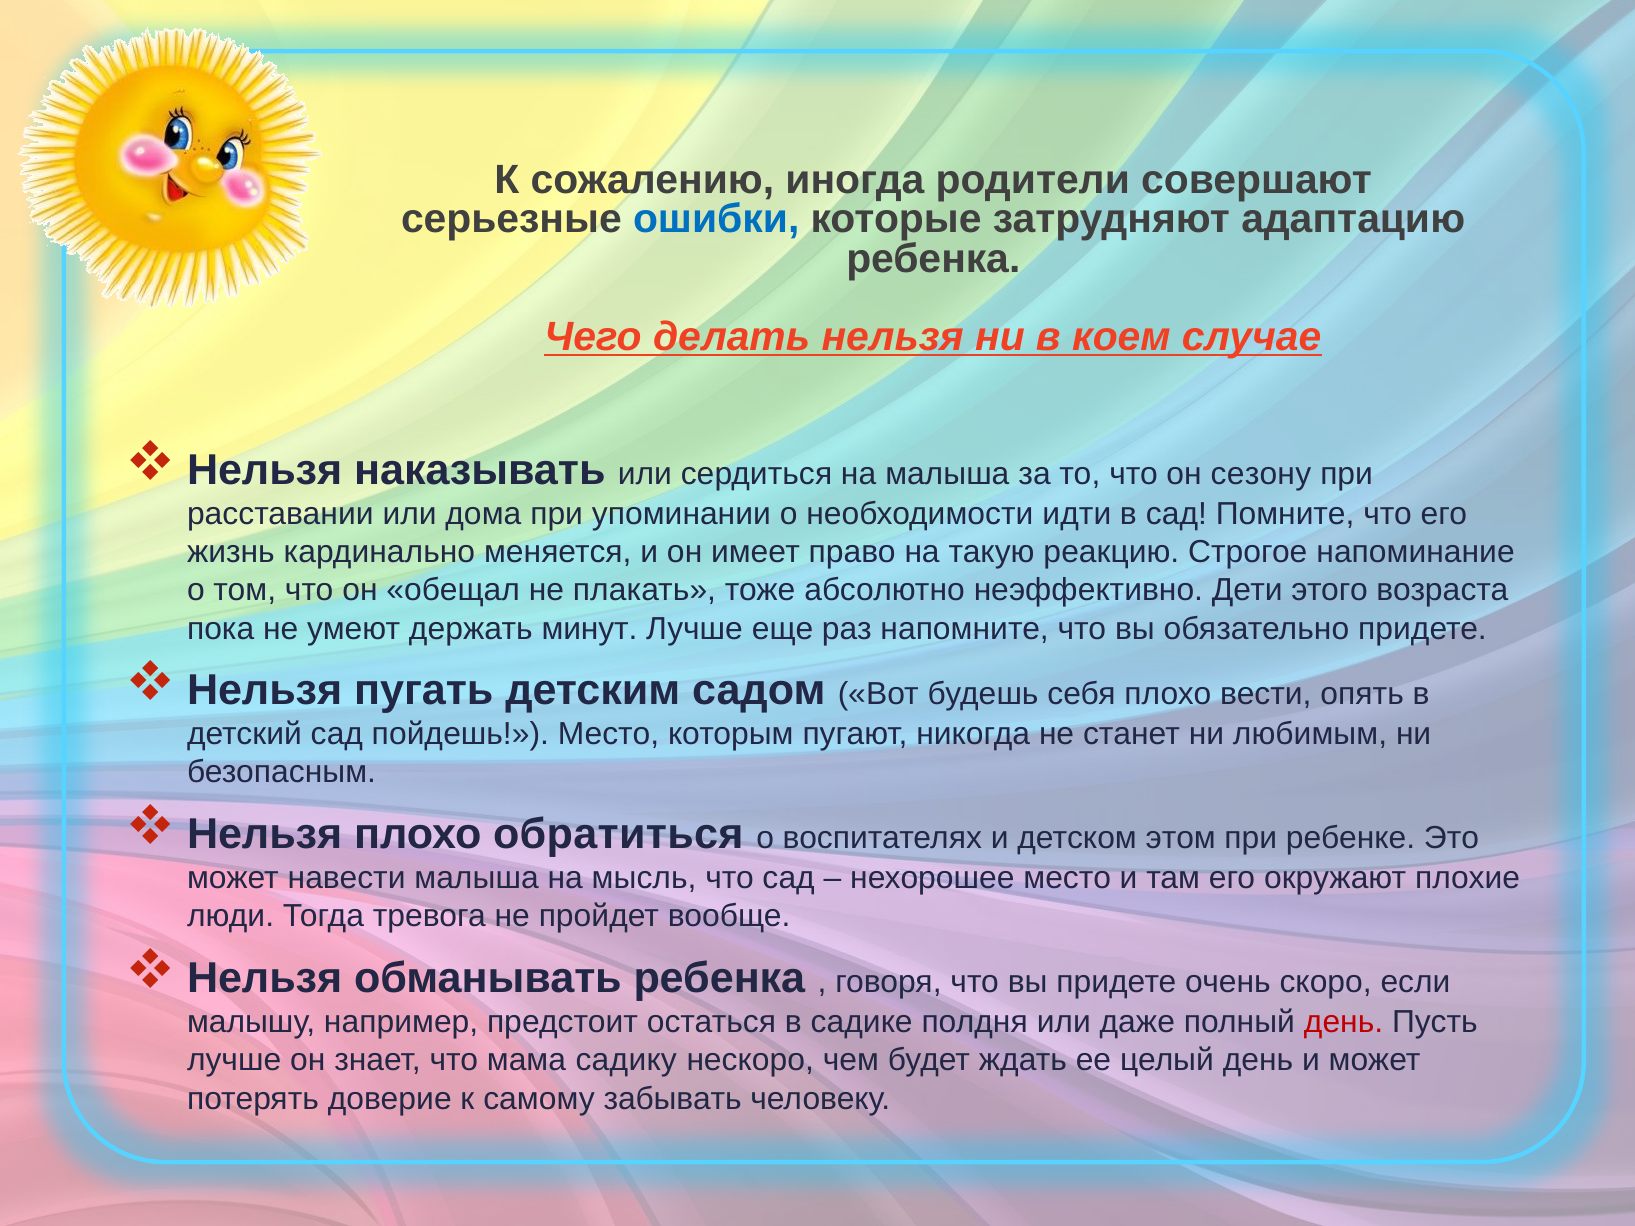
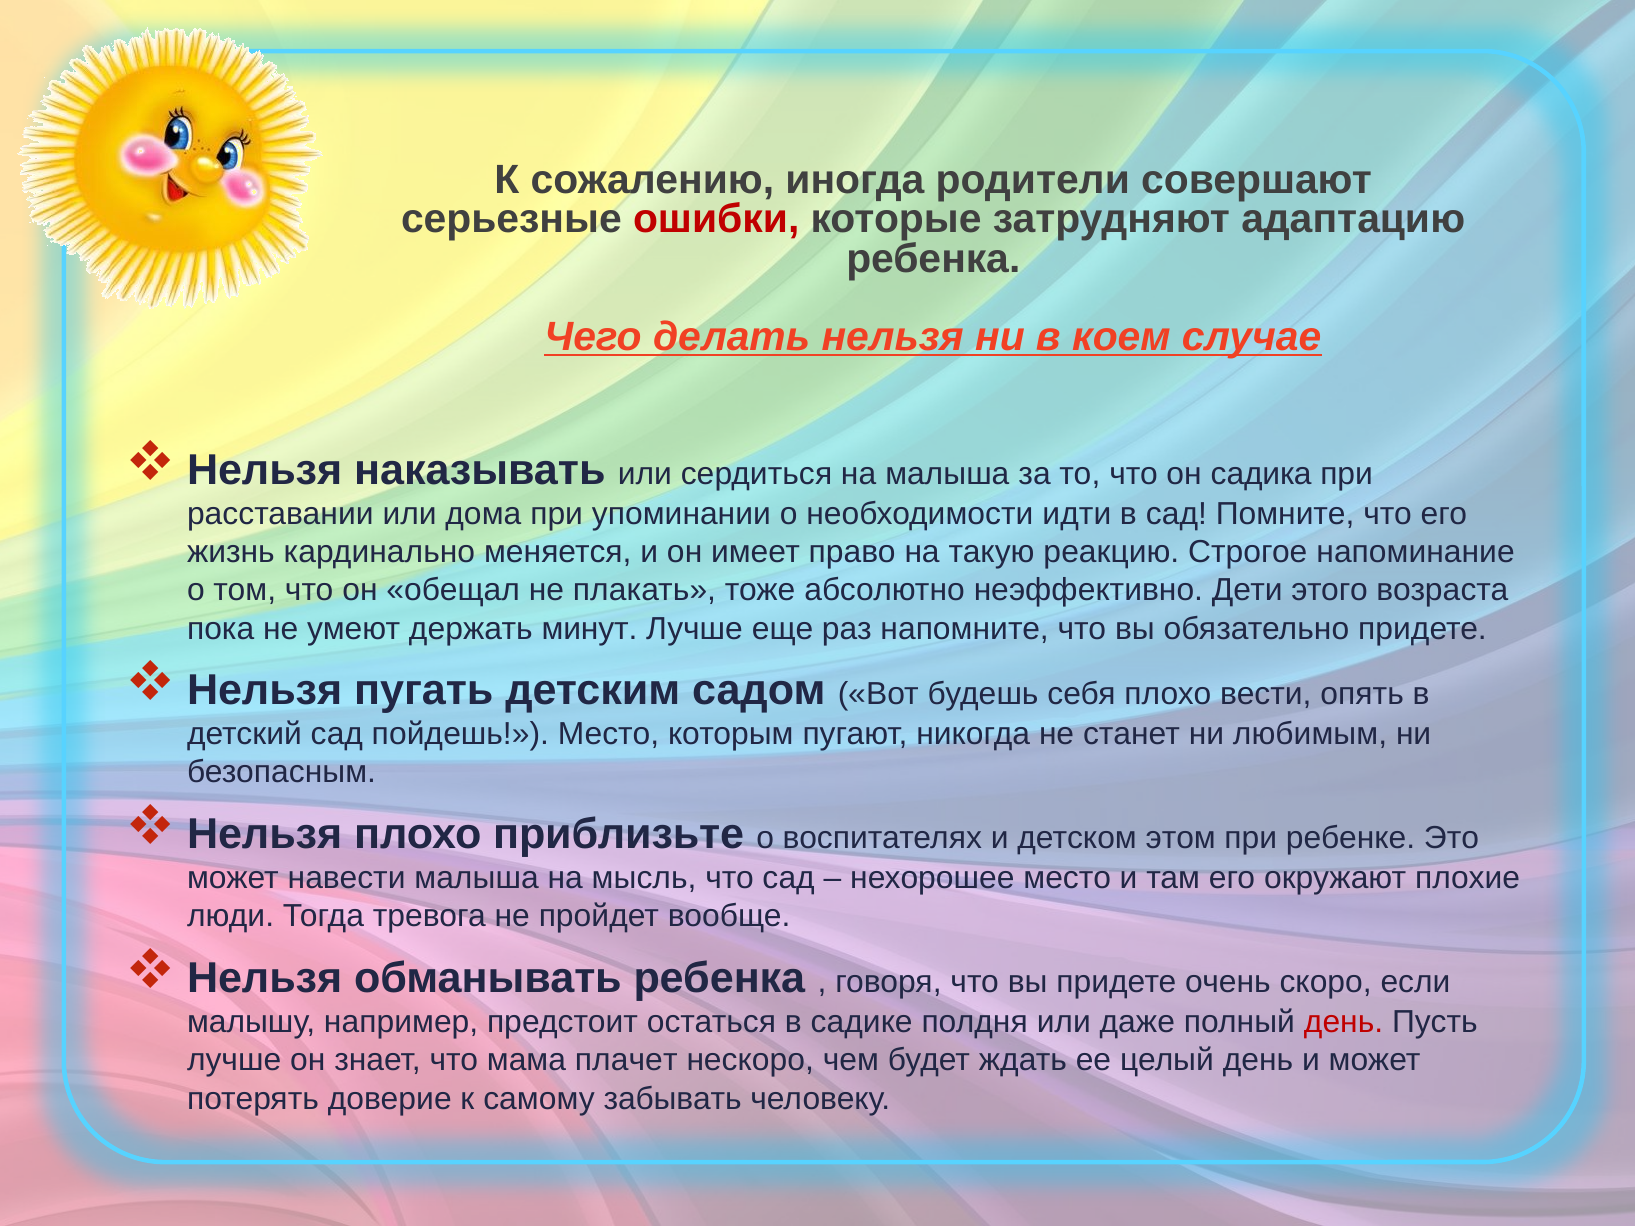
ошибки colour: blue -> red
сезону: сезону -> садика
обратиться: обратиться -> приблизьте
садику: садику -> плачет
